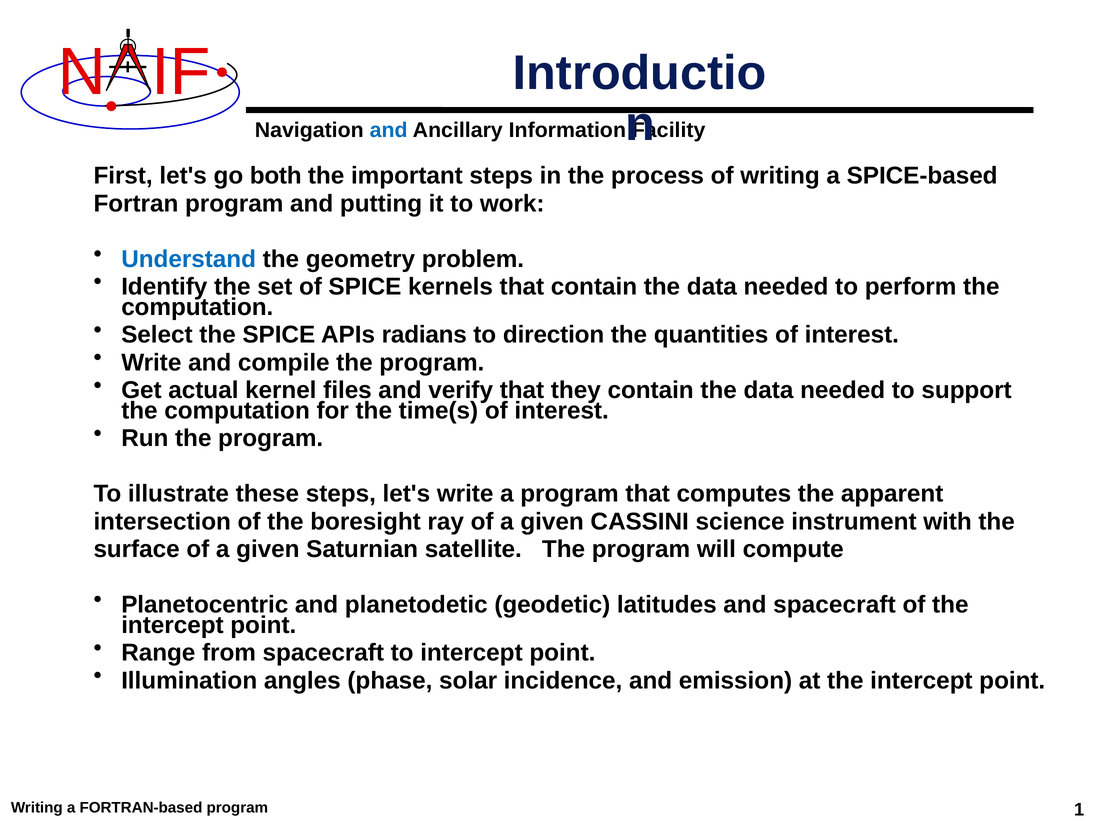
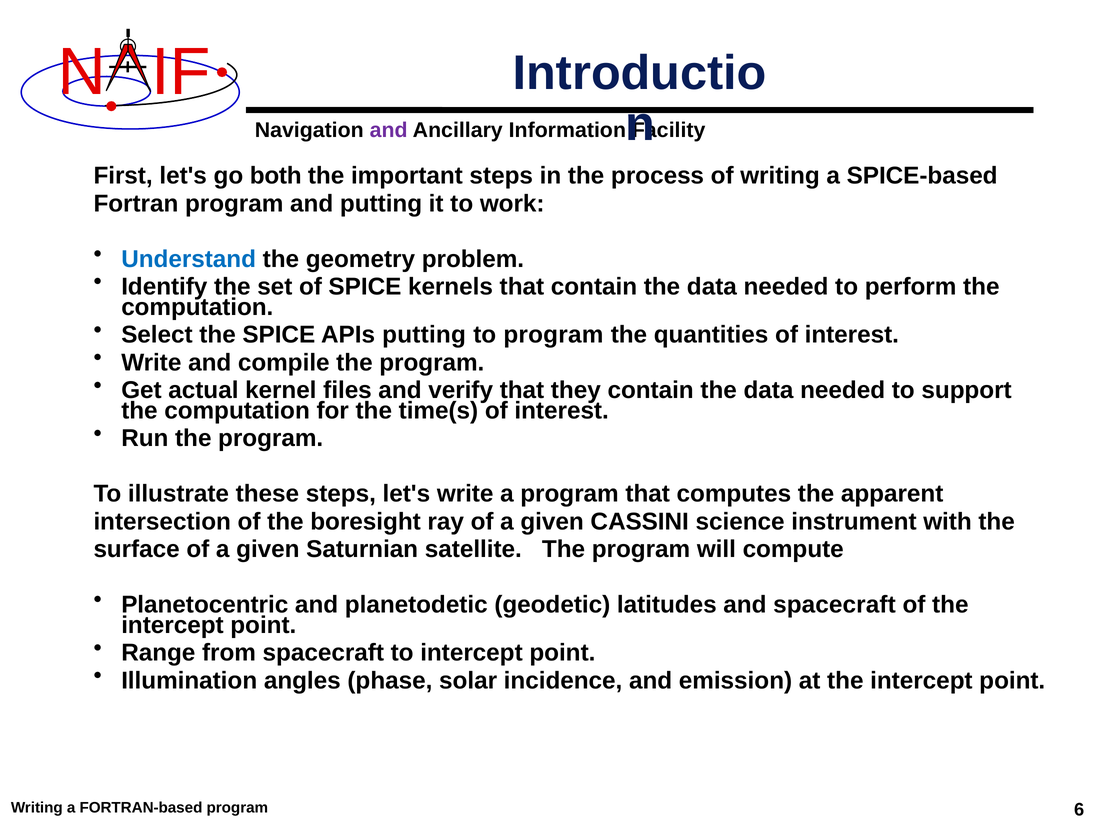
and at (389, 130) colour: blue -> purple
APIs radians: radians -> putting
to direction: direction -> program
1: 1 -> 6
